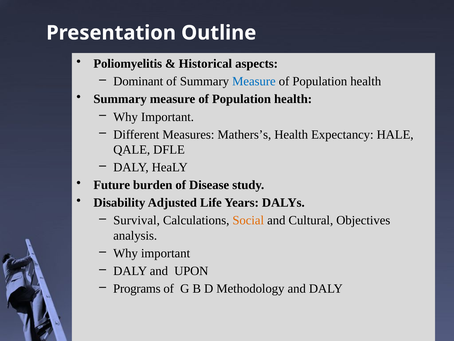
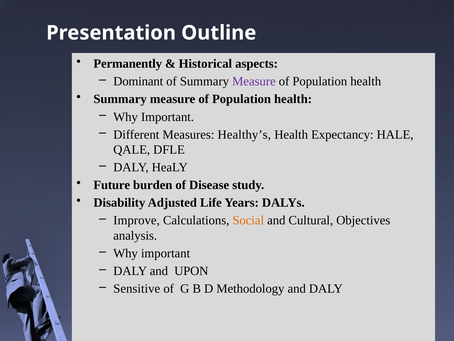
Poliomyelitis: Poliomyelitis -> Permanently
Measure at (254, 81) colour: blue -> purple
Mathers’s: Mathers’s -> Healthy’s
Survival: Survival -> Improve
Programs: Programs -> Sensitive
